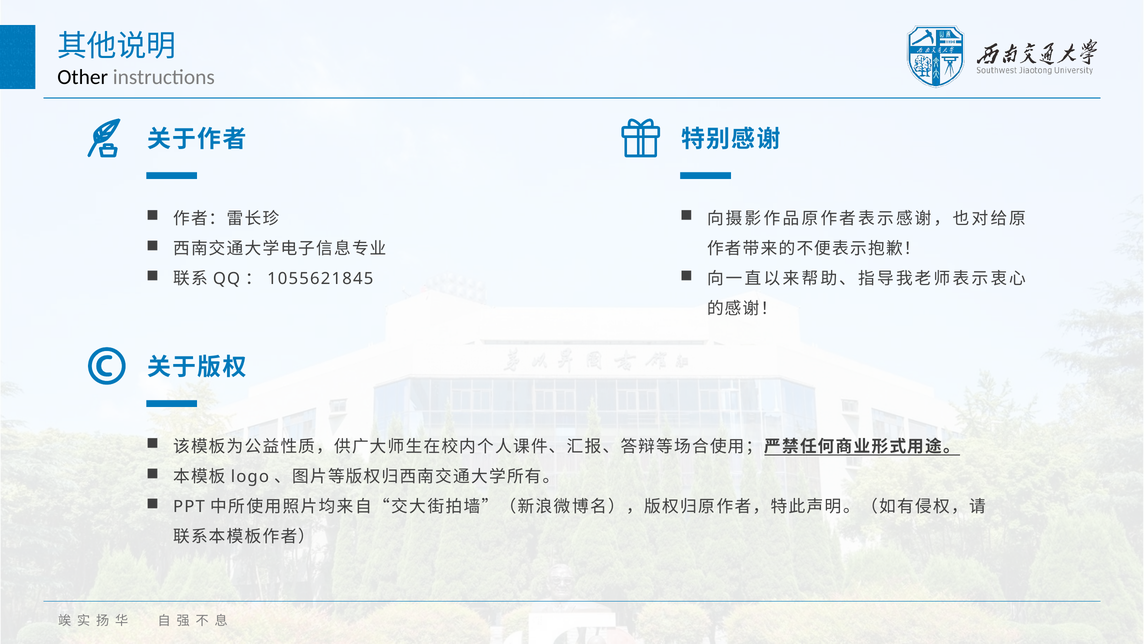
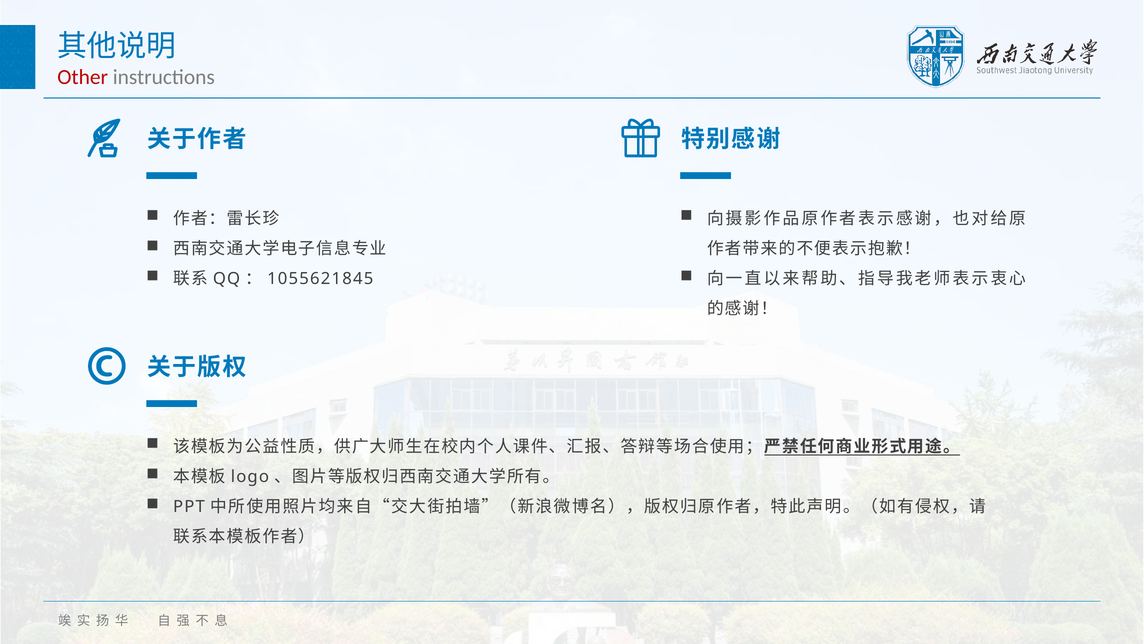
Other colour: black -> red
